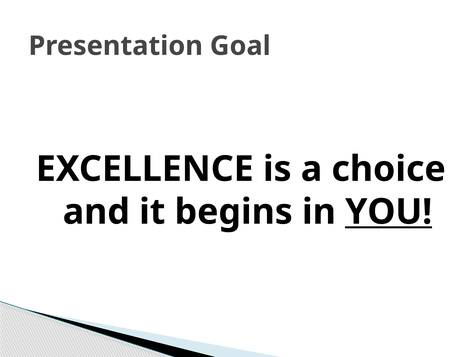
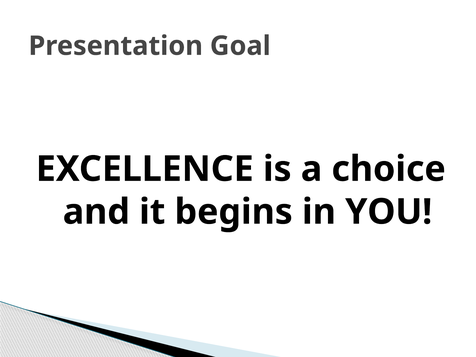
YOU underline: present -> none
